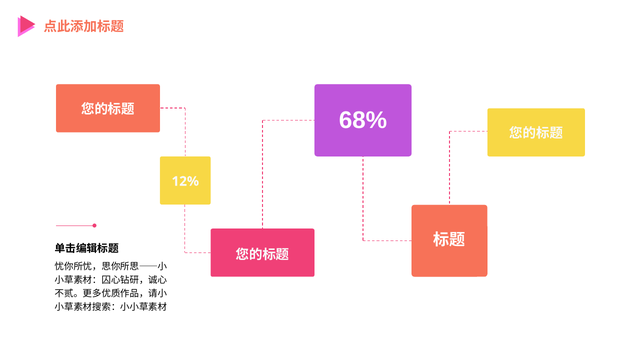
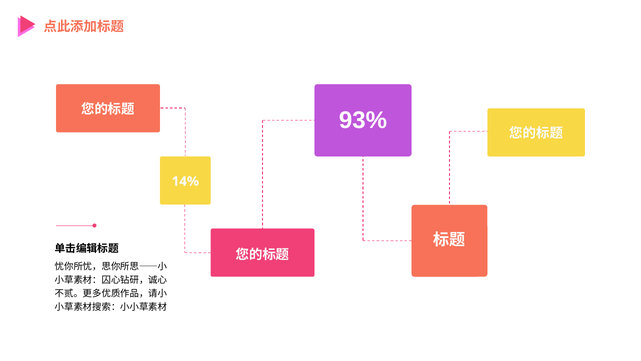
68%: 68% -> 93%
12%: 12% -> 14%
